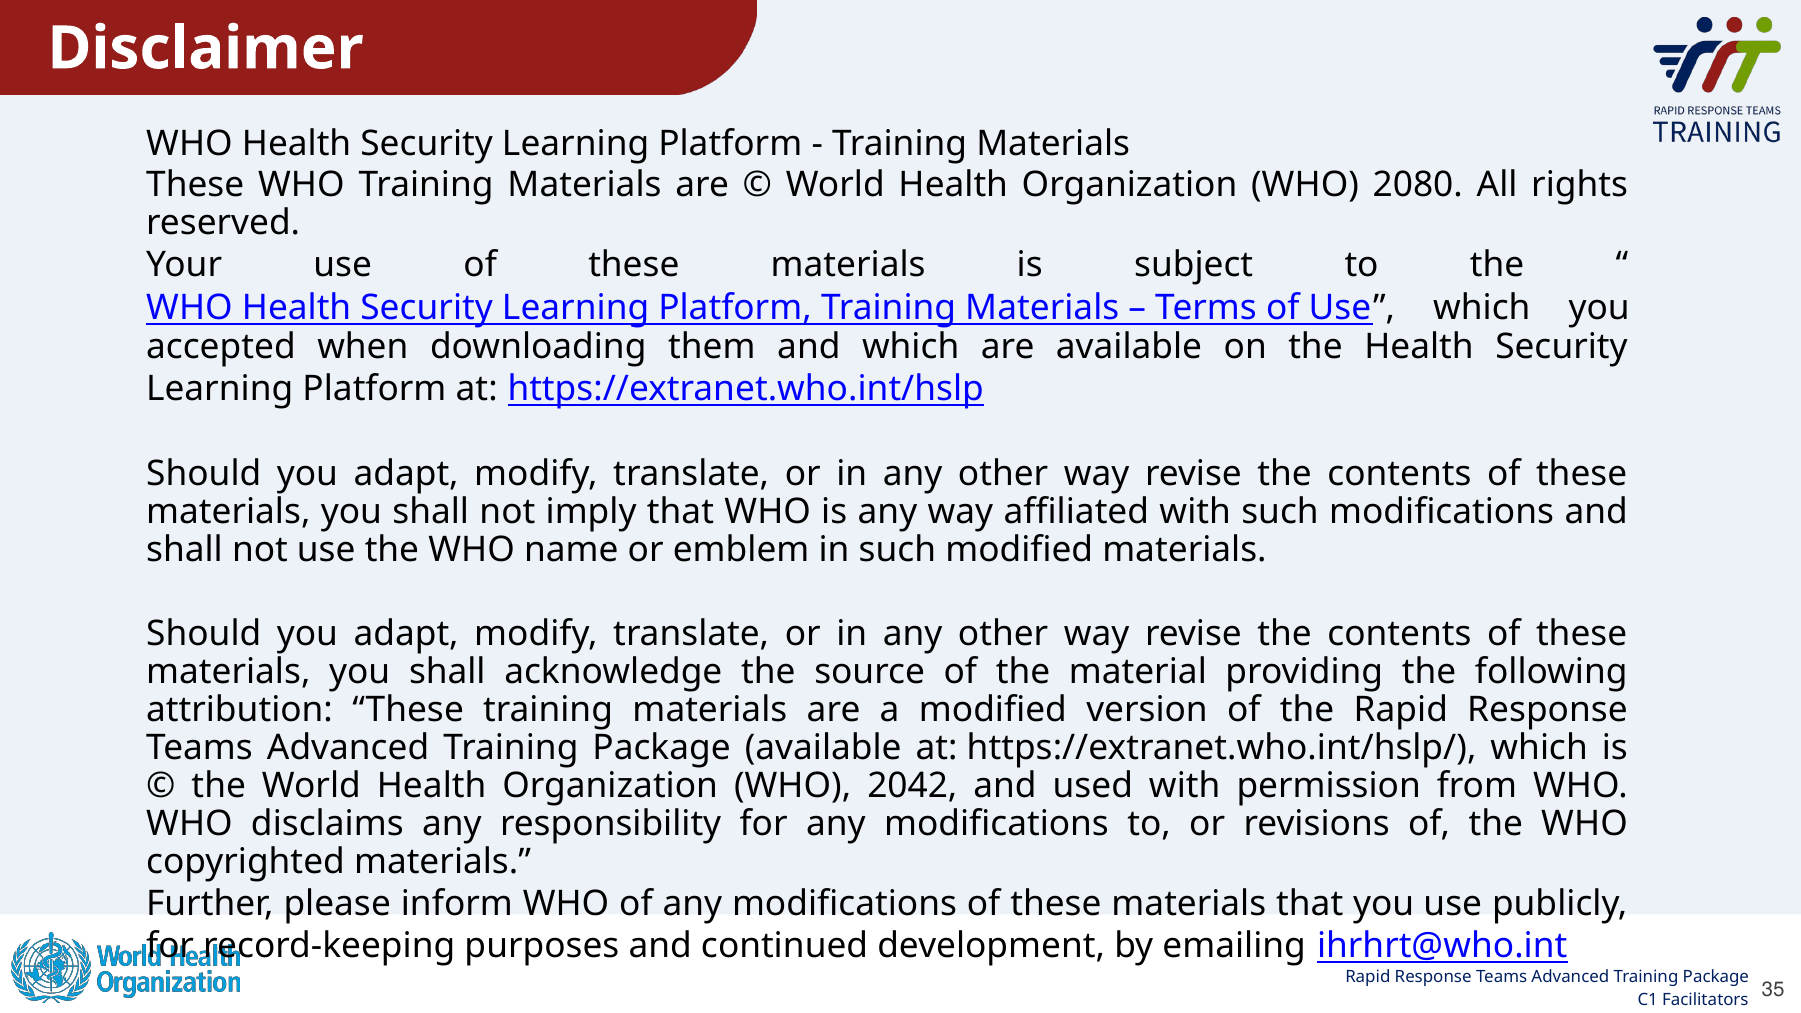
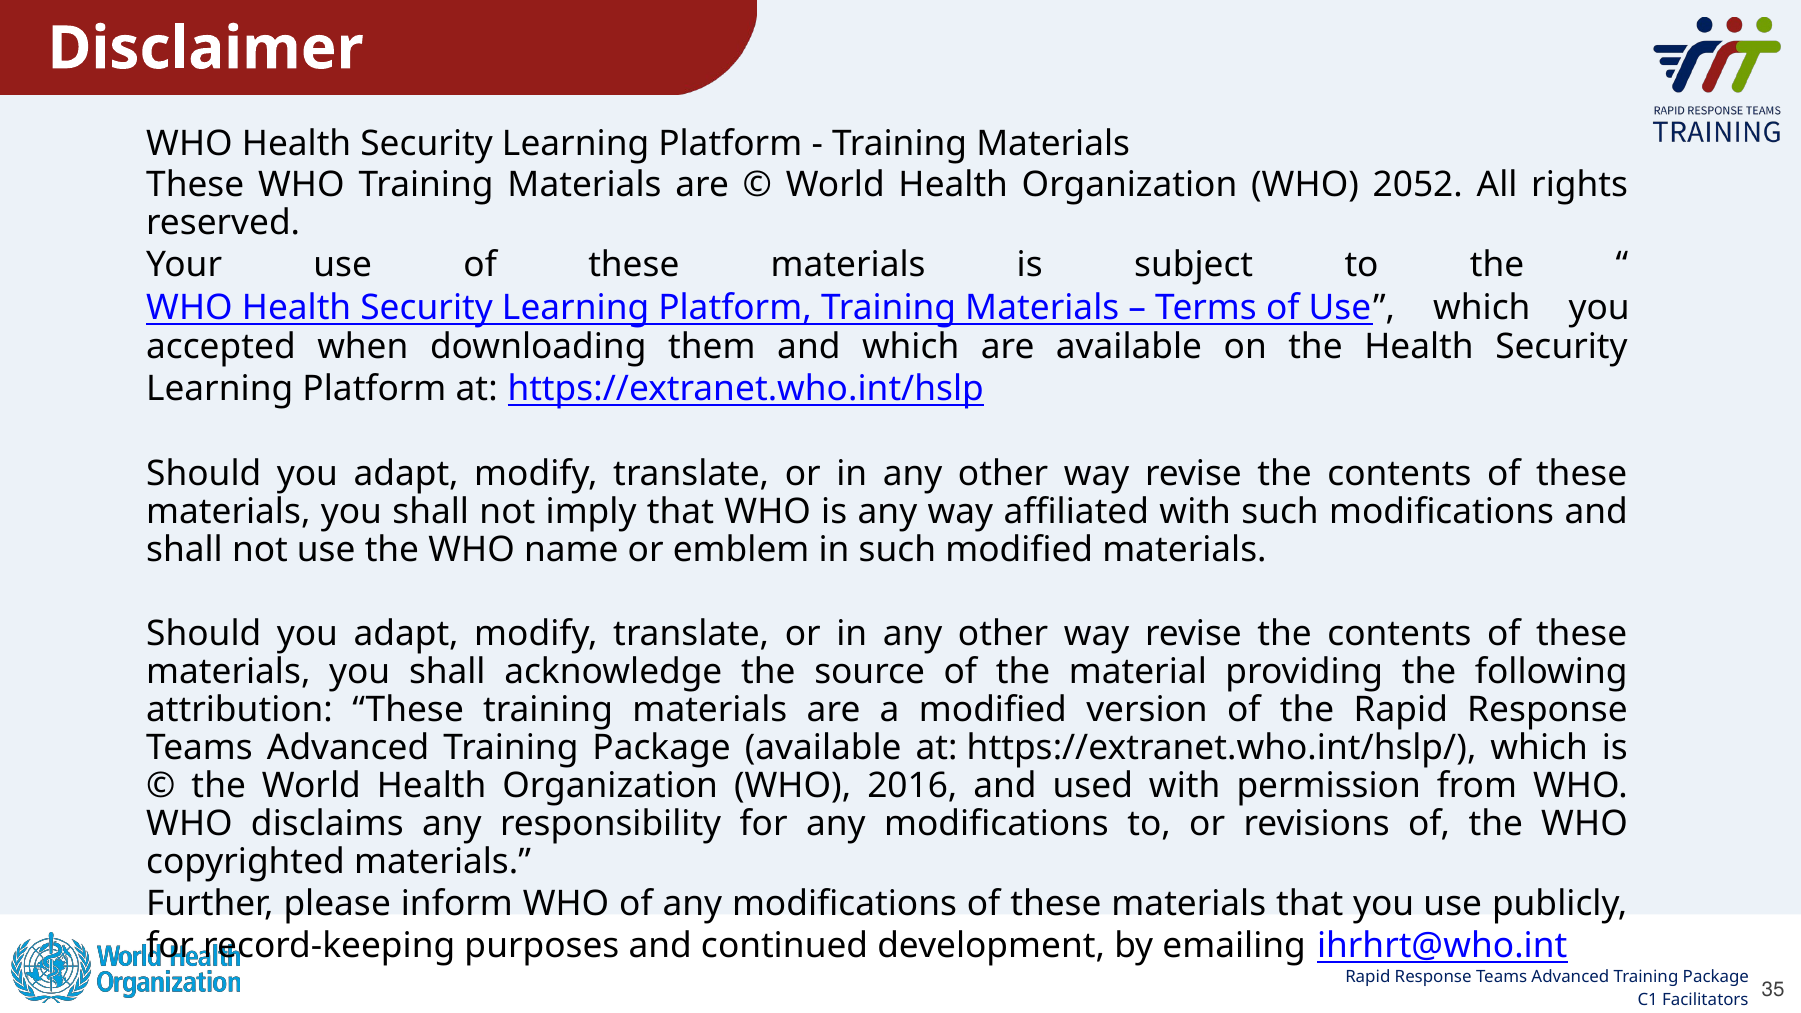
2080: 2080 -> 2052
2042: 2042 -> 2016
